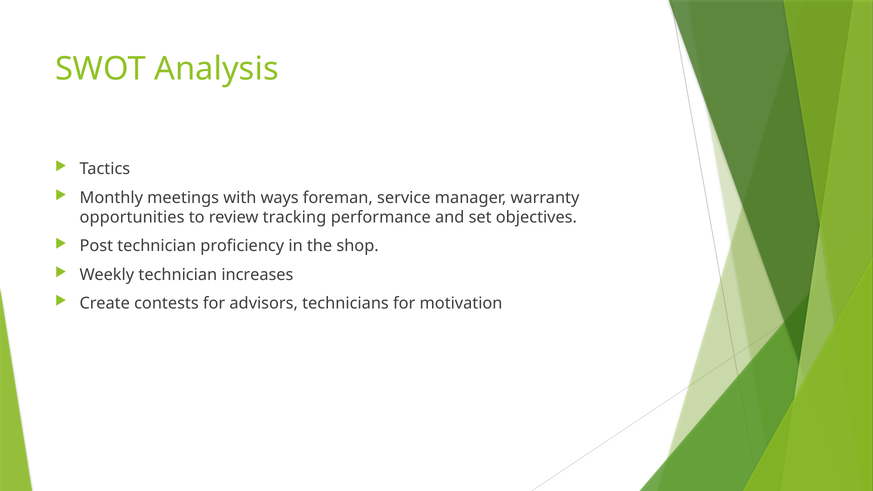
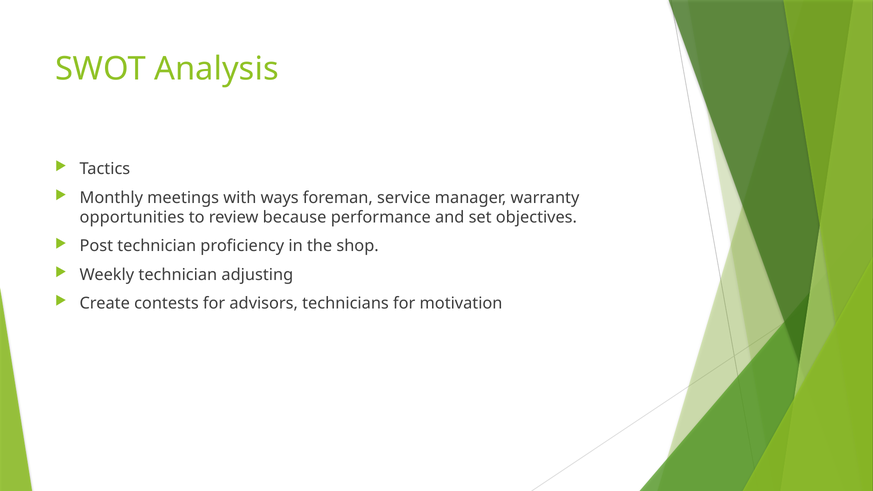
tracking: tracking -> because
increases: increases -> adjusting
